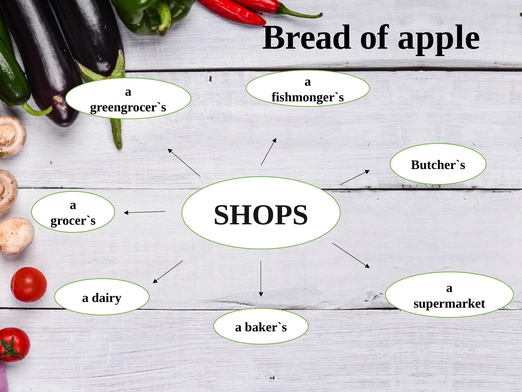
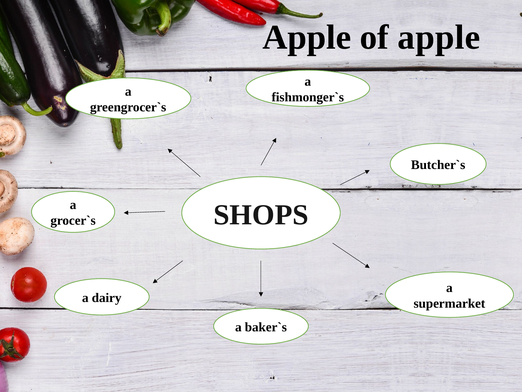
Bread at (307, 37): Bread -> Apple
